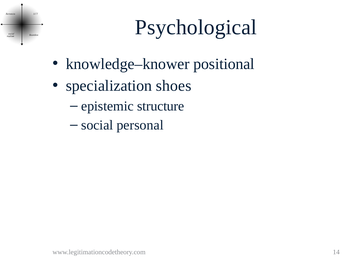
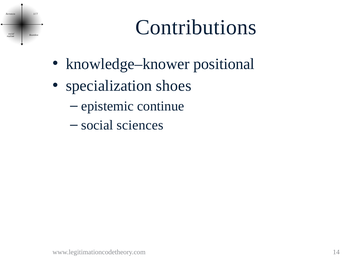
Psychological: Psychological -> Contributions
structure: structure -> continue
personal: personal -> sciences
